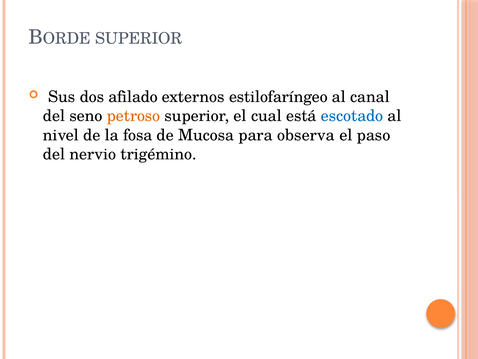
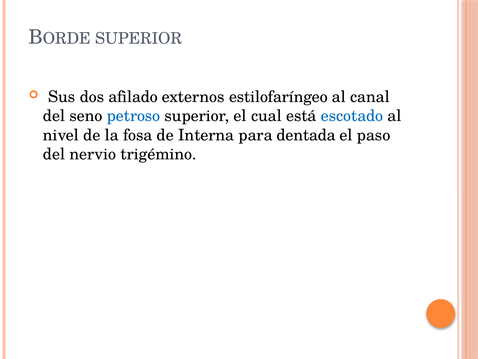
petroso colour: orange -> blue
Mucosa: Mucosa -> Interna
observa: observa -> dentada
